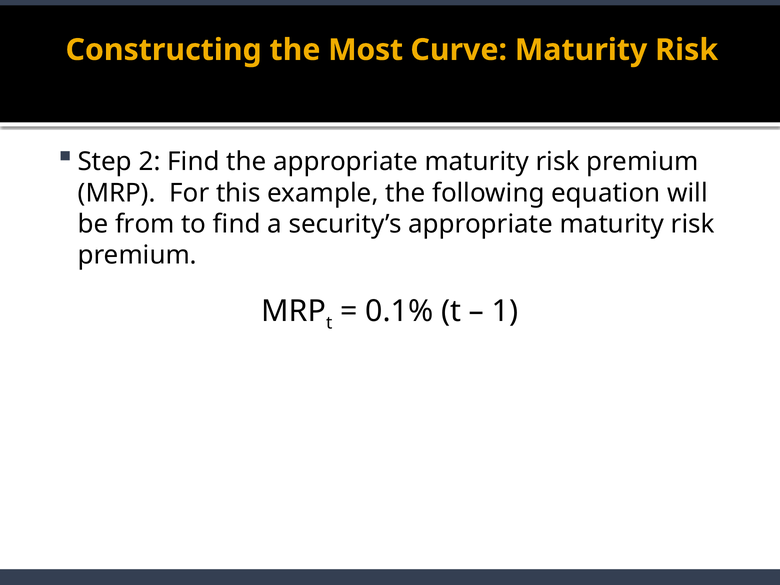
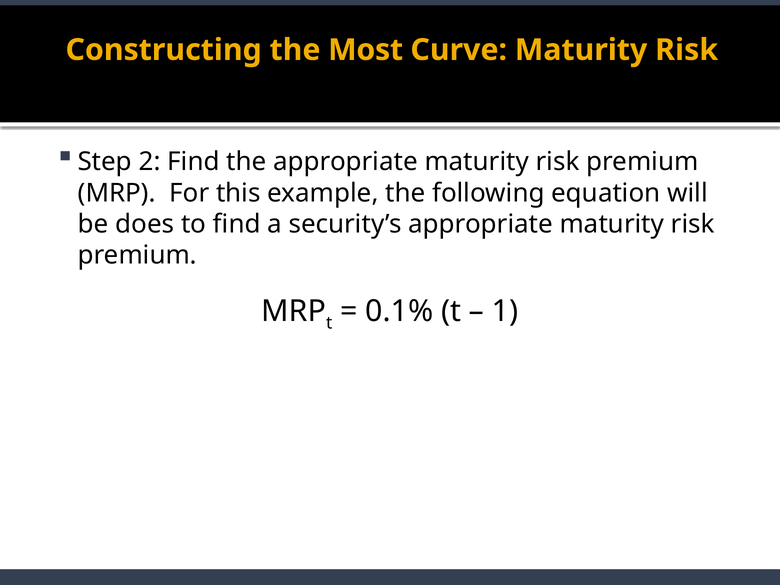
from: from -> does
